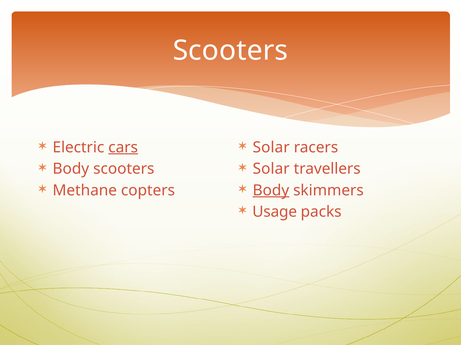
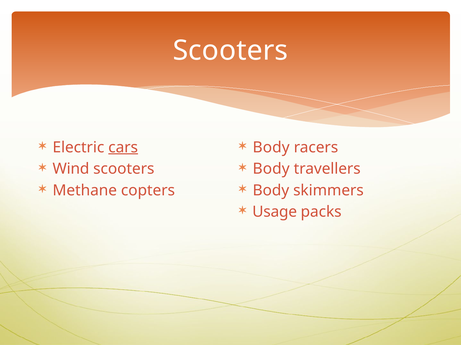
Solar at (271, 148): Solar -> Body
Body at (71, 169): Body -> Wind
Solar at (271, 169): Solar -> Body
Body at (271, 191) underline: present -> none
